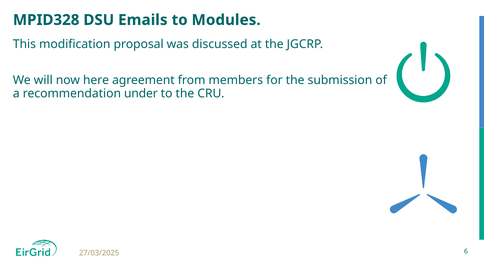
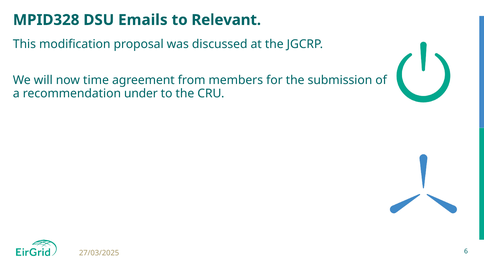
Modules: Modules -> Relevant
here: here -> time
